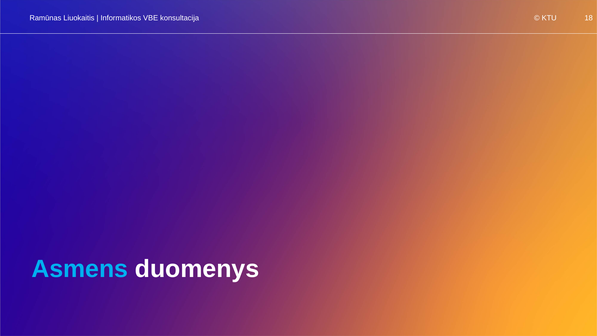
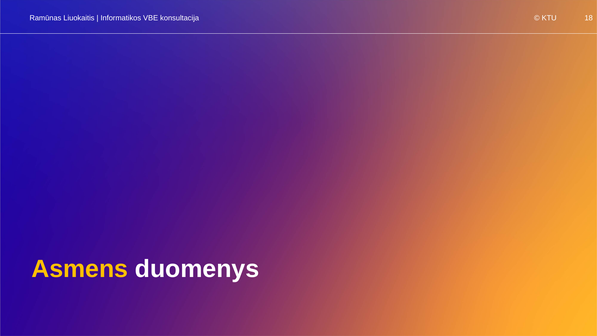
Asmens colour: light blue -> yellow
